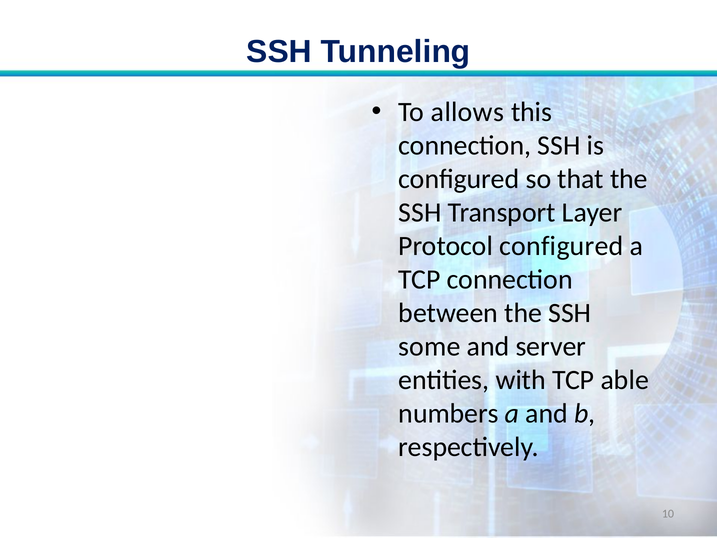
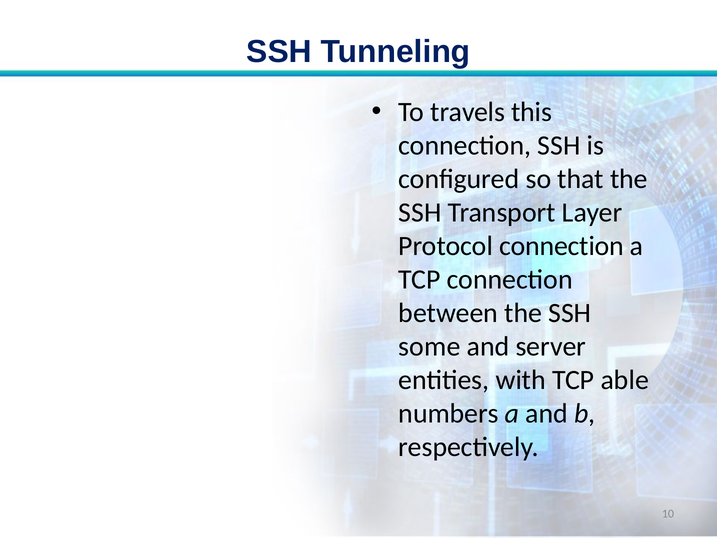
allows: allows -> travels
Protocol configured: configured -> connection
